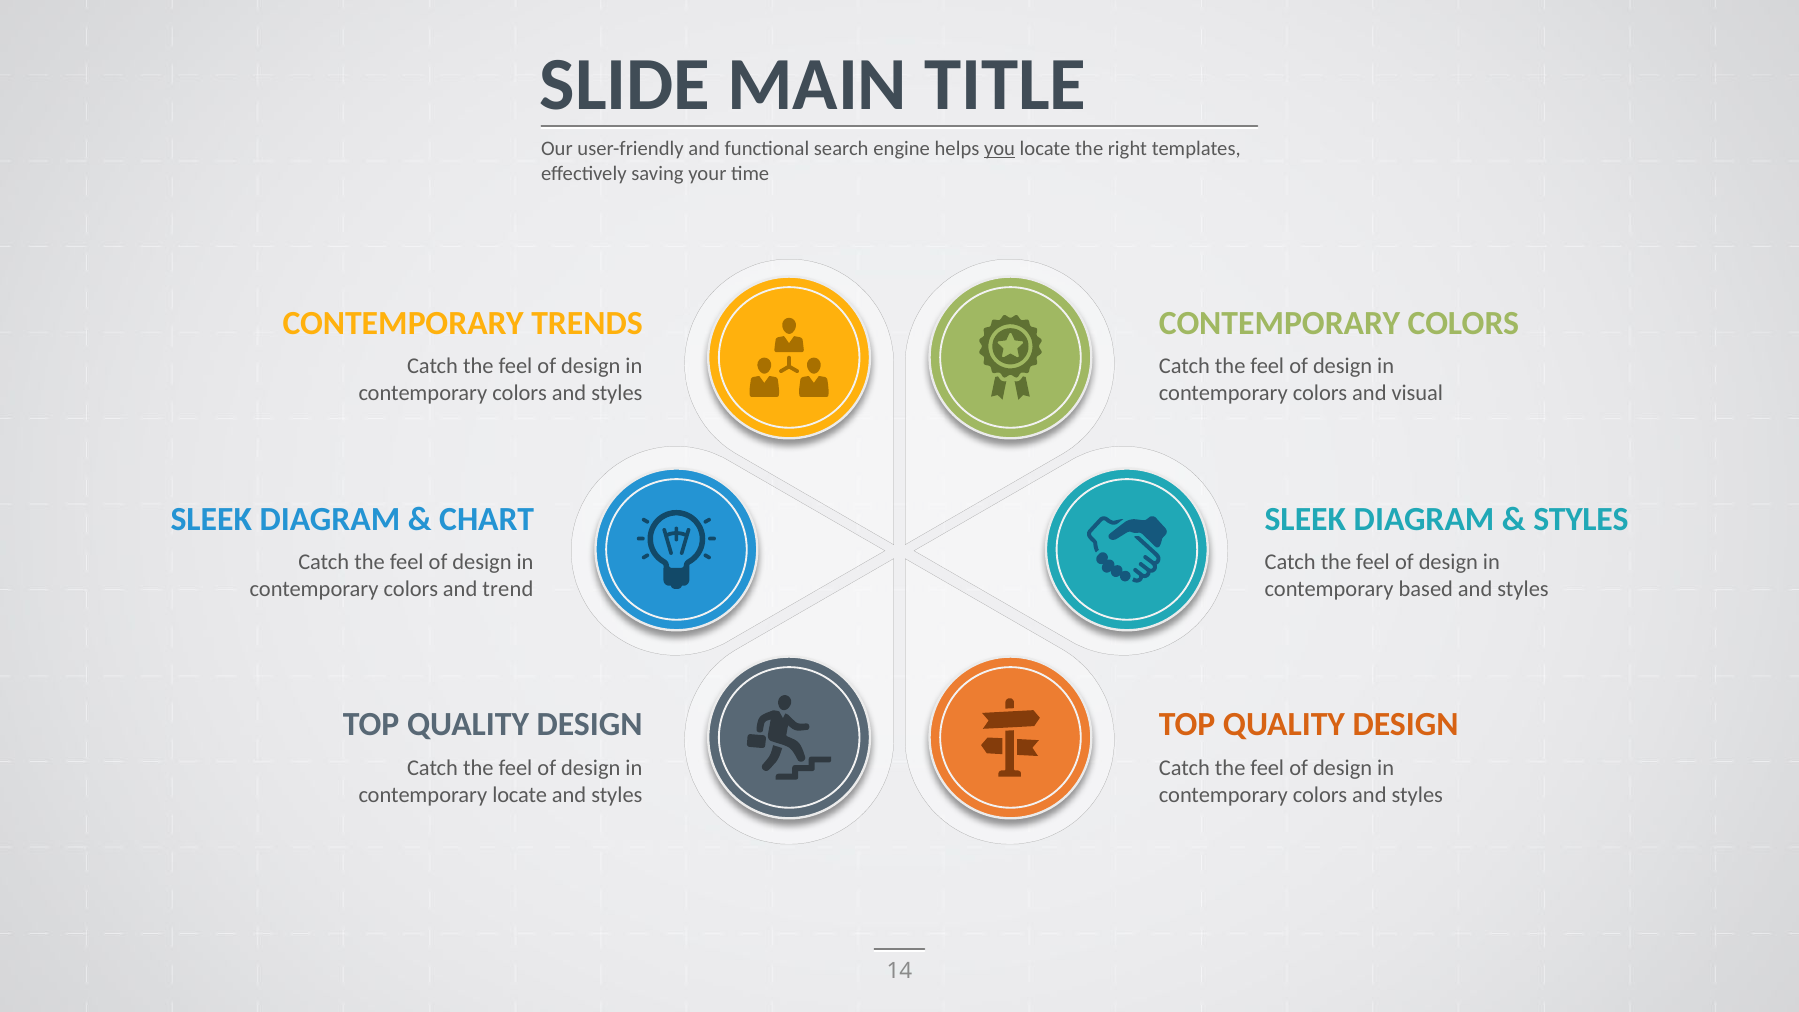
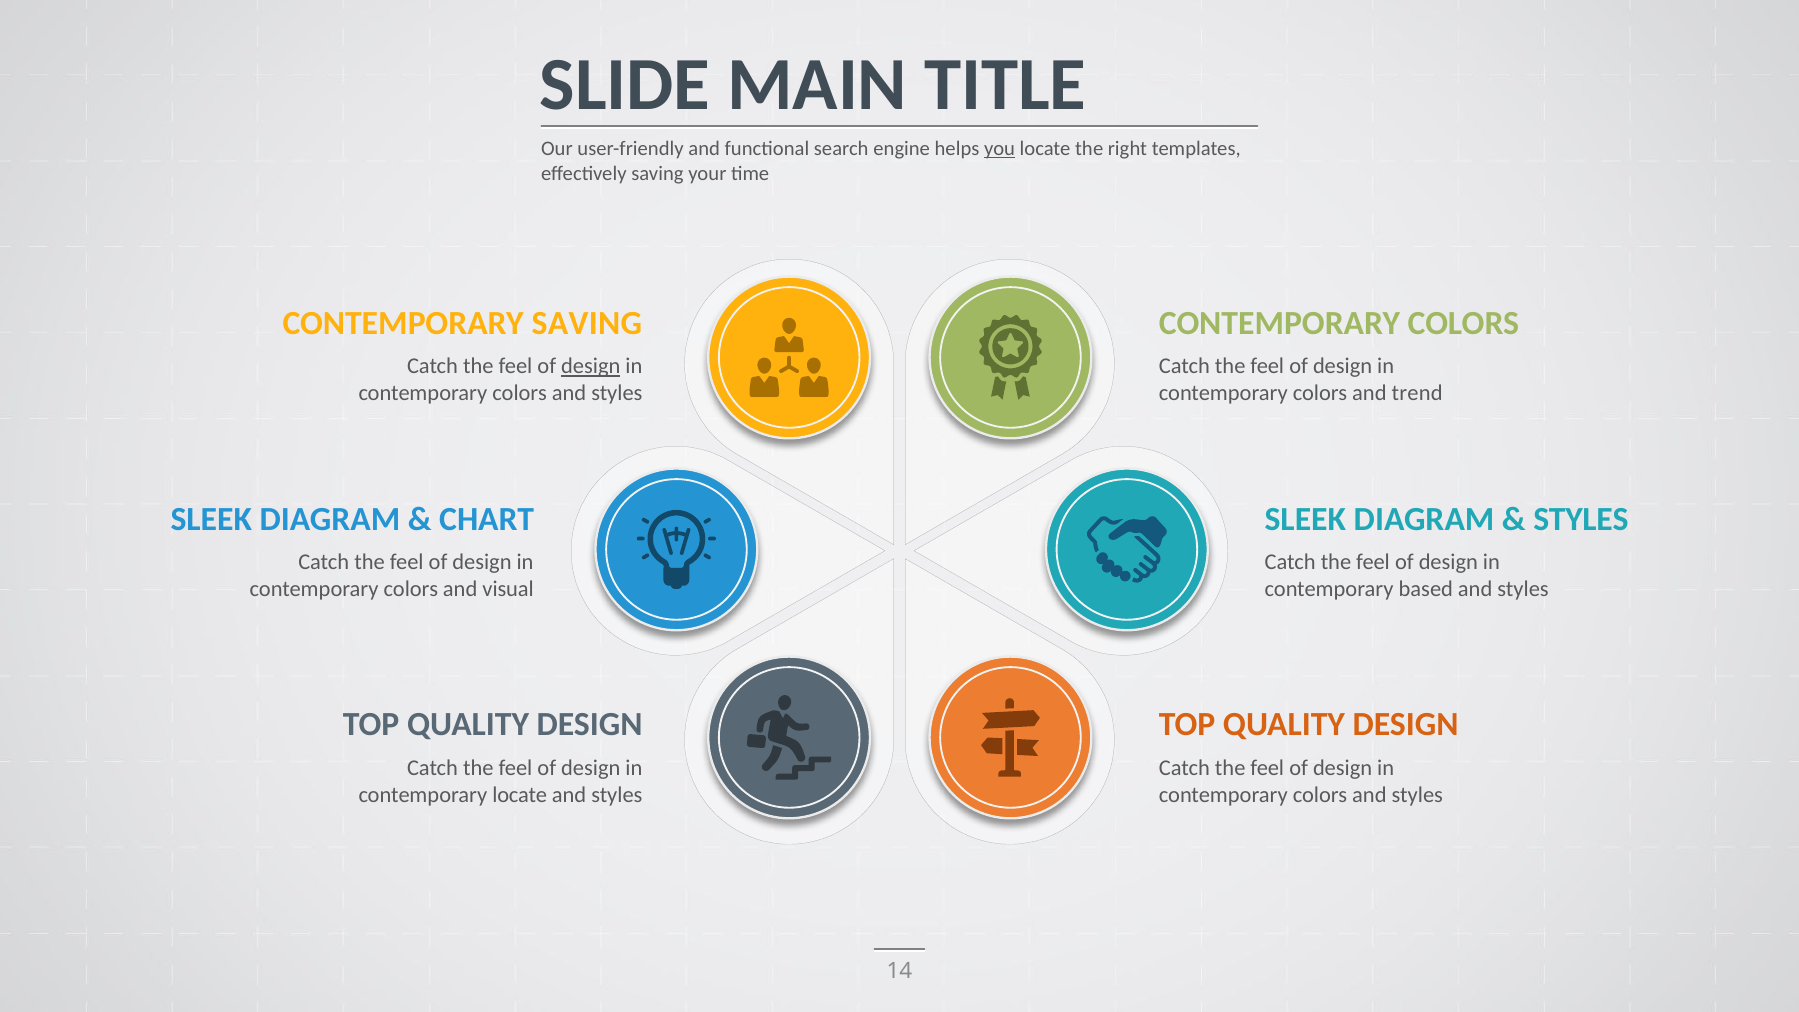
CONTEMPORARY TRENDS: TRENDS -> SAVING
design at (591, 366) underline: none -> present
visual: visual -> trend
trend: trend -> visual
